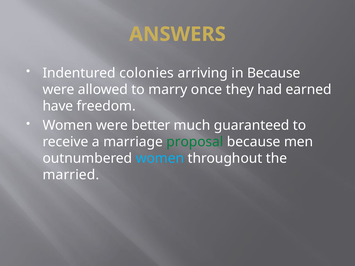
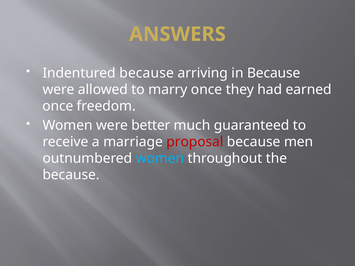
Indentured colonies: colonies -> because
have at (58, 106): have -> once
proposal colour: green -> red
married at (71, 175): married -> because
